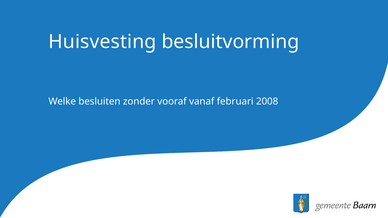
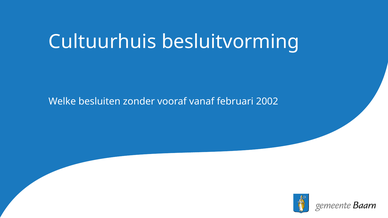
Huisvesting: Huisvesting -> Cultuurhuis
2008: 2008 -> 2002
